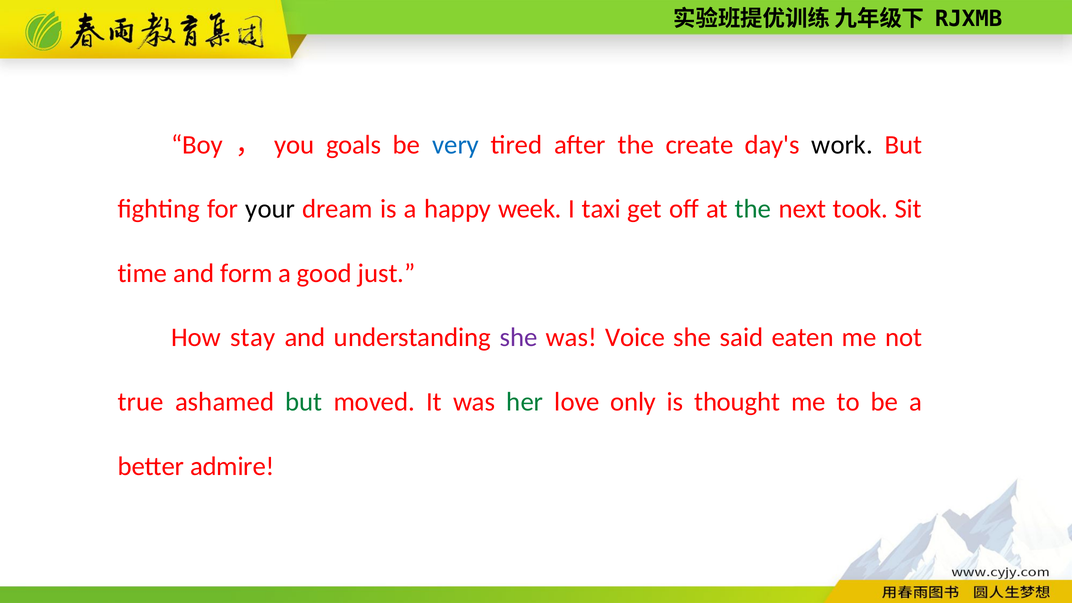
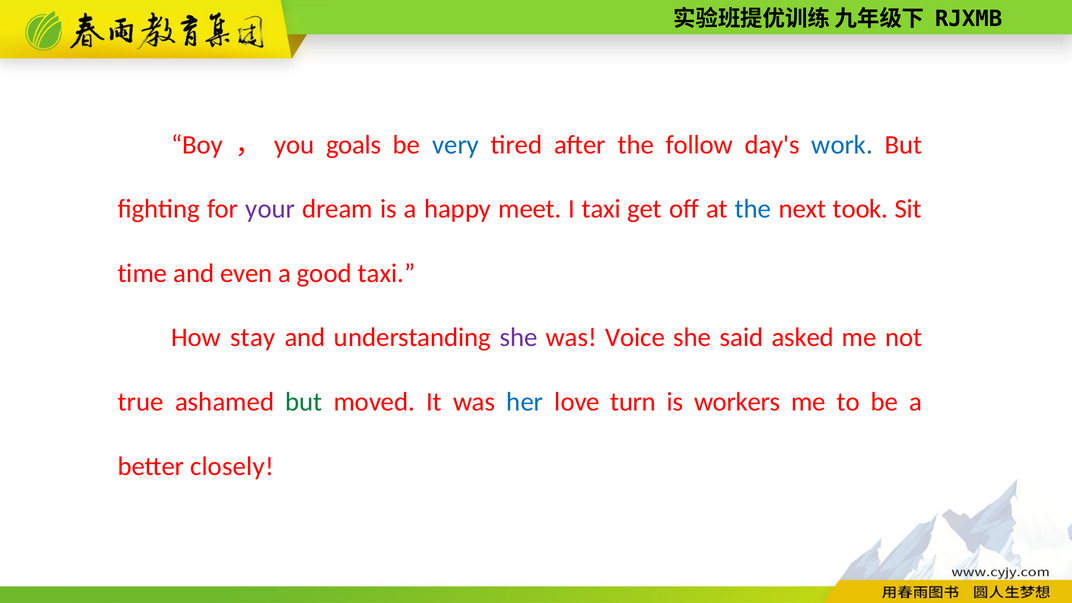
create: create -> follow
work colour: black -> blue
your colour: black -> purple
week: week -> meet
the at (753, 209) colour: green -> blue
form: form -> even
good just: just -> taxi
eaten: eaten -> asked
her colour: green -> blue
only: only -> turn
thought: thought -> workers
admire: admire -> closely
